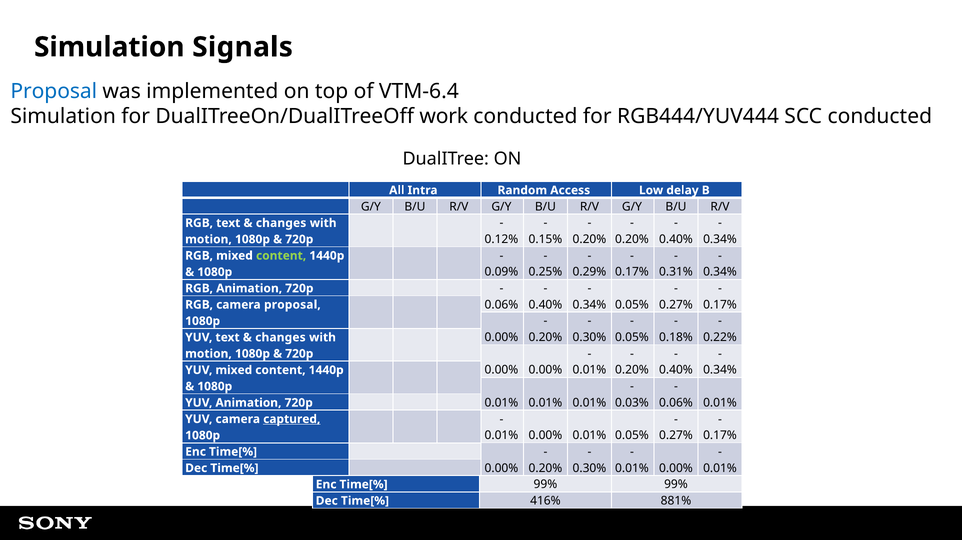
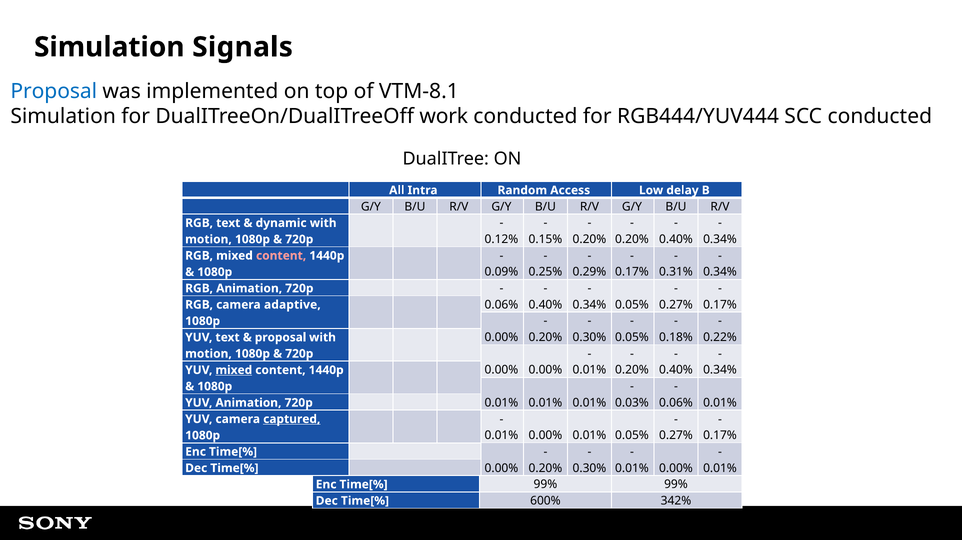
VTM-6.4: VTM-6.4 -> VTM-8.1
changes at (281, 223): changes -> dynamic
content at (281, 256) colour: light green -> pink
camera proposal: proposal -> adaptive
changes at (280, 338): changes -> proposal
mixed at (234, 371) underline: none -> present
416%: 416% -> 600%
881%: 881% -> 342%
